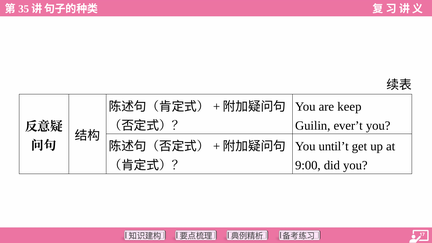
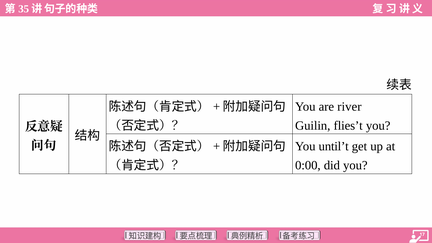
keep: keep -> river
ever’t: ever’t -> flies’t
9:00: 9:00 -> 0:00
